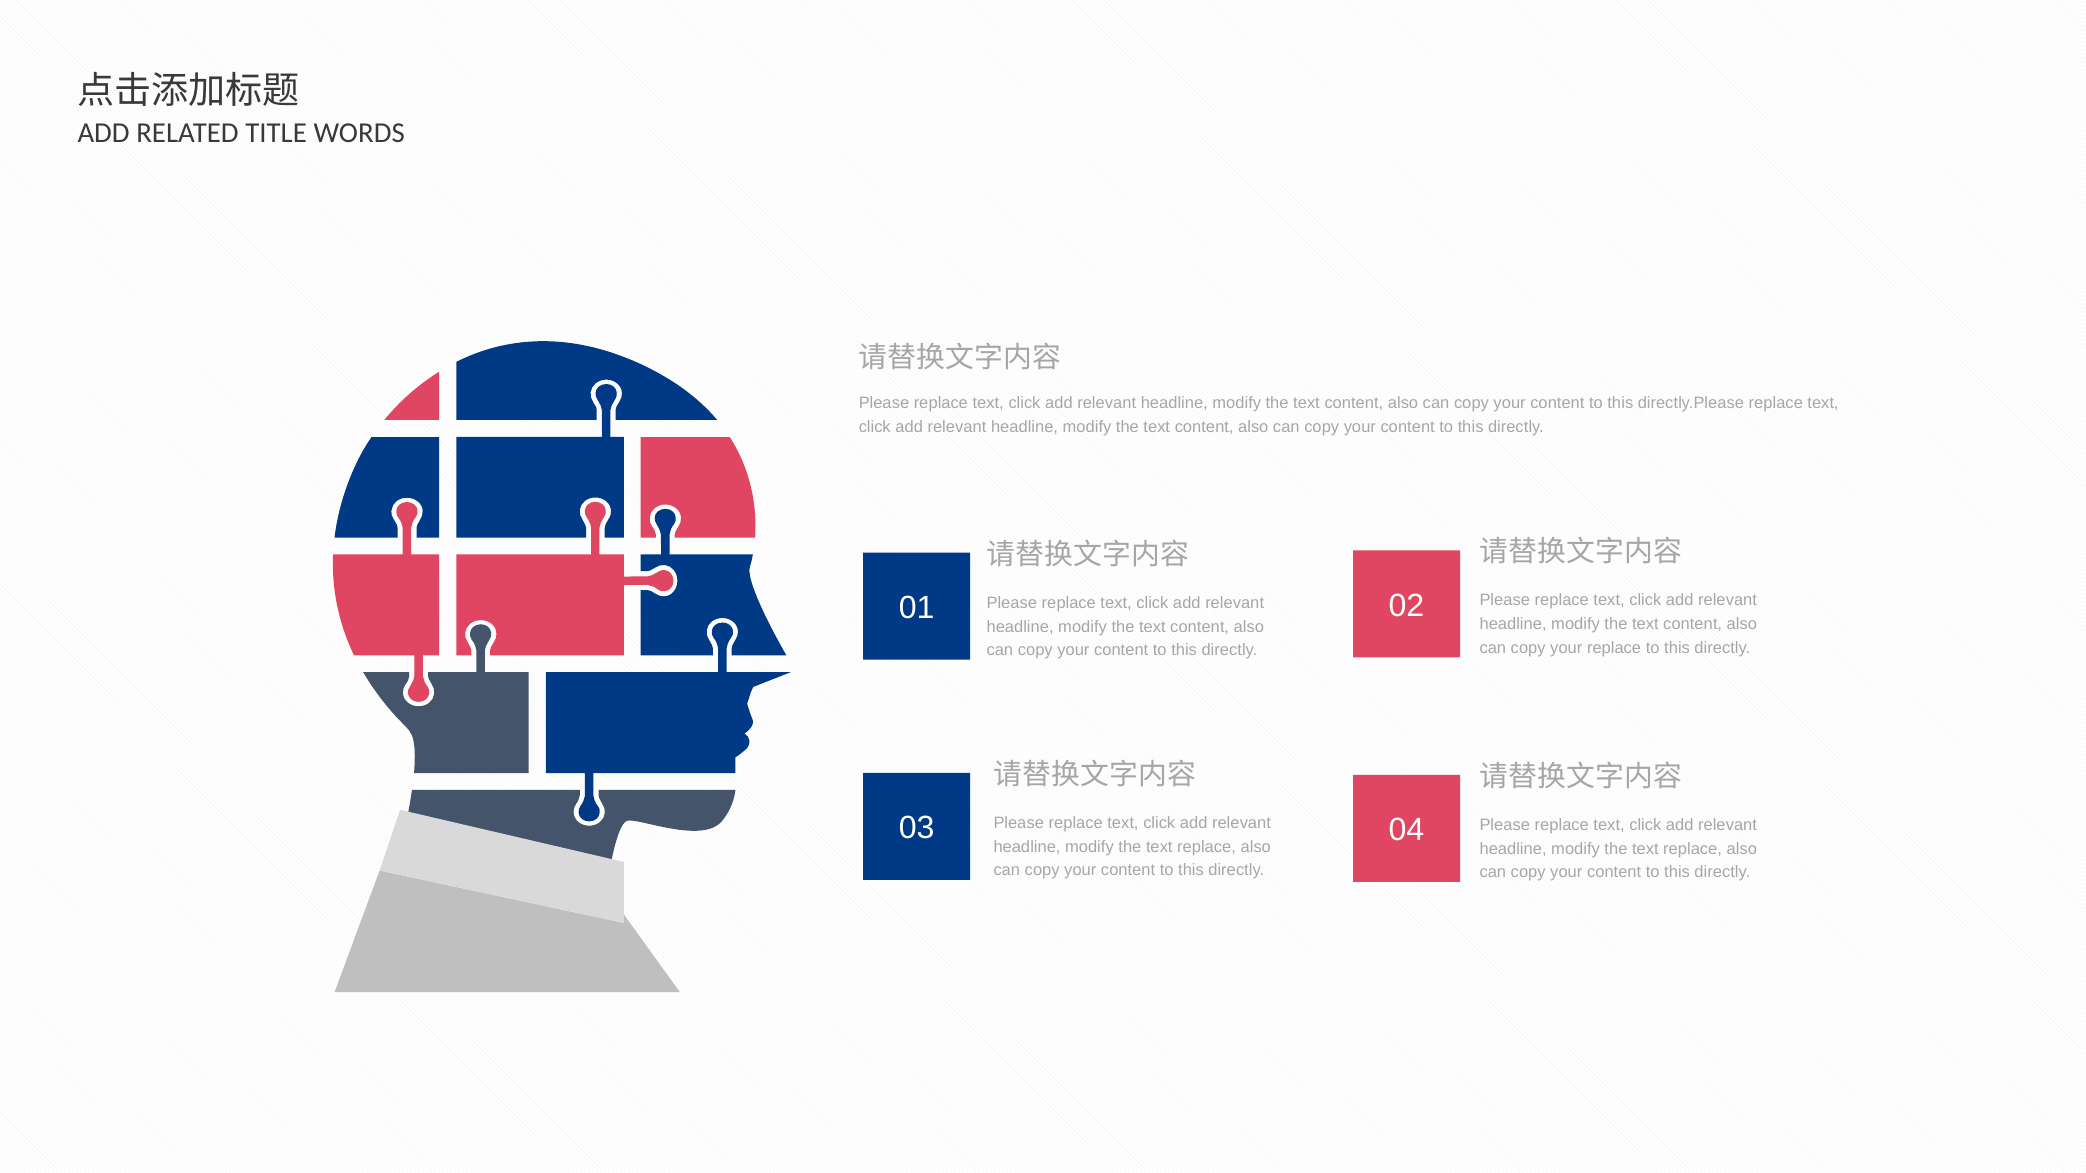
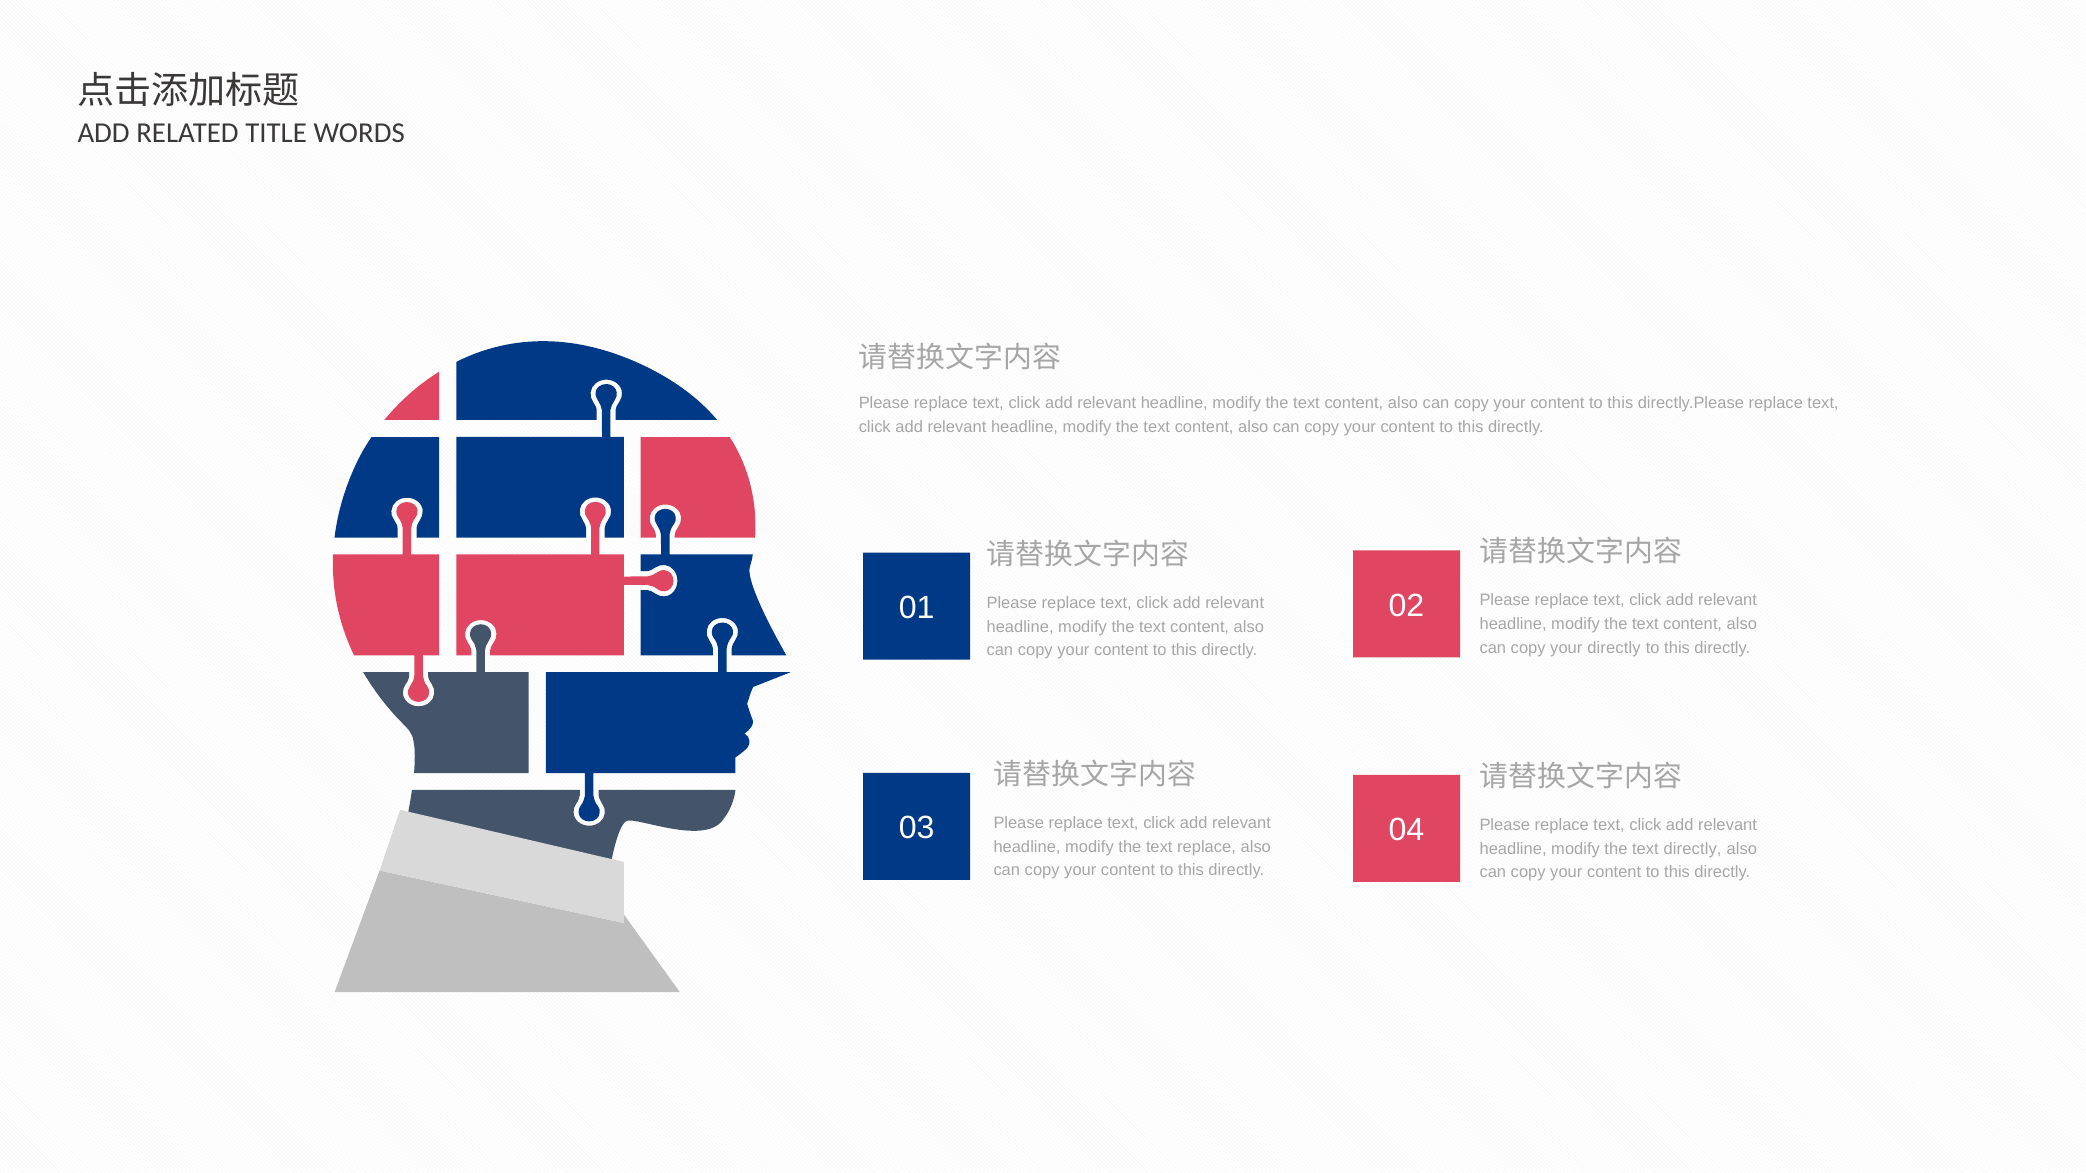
your replace: replace -> directly
replace at (1693, 849): replace -> directly
